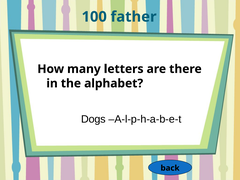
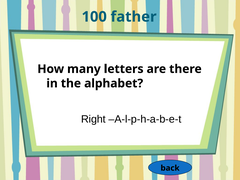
Dogs: Dogs -> Right
